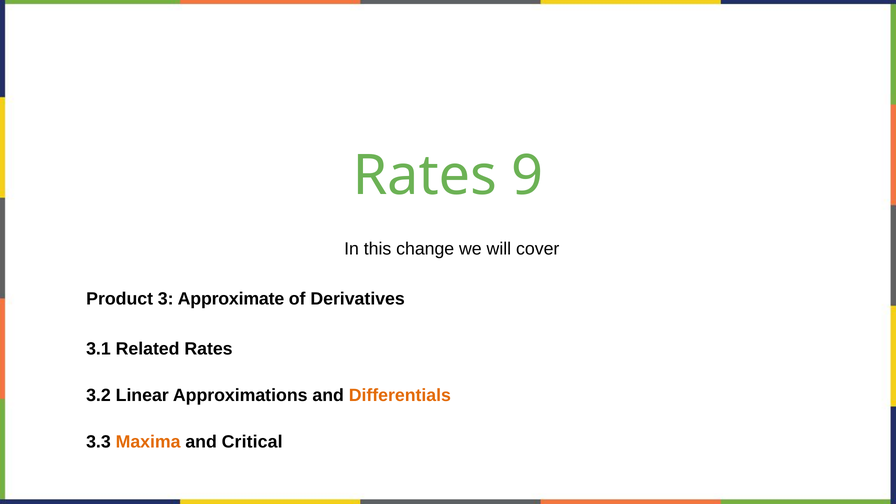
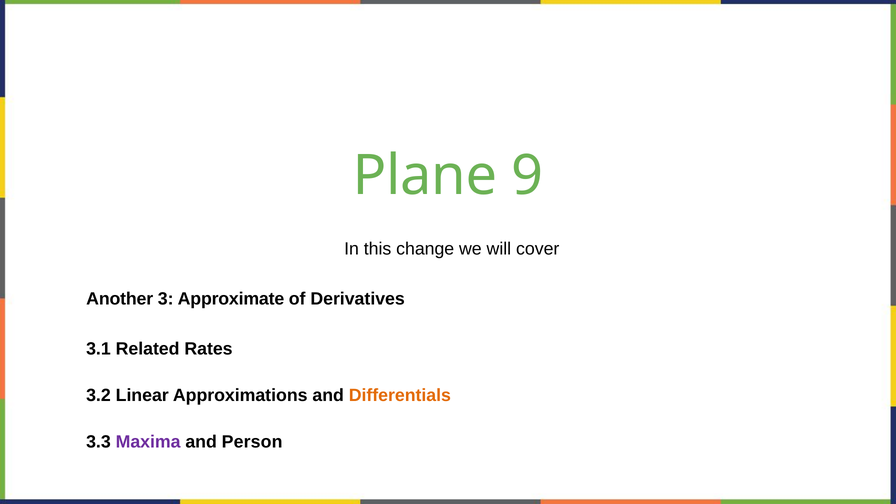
Rates at (425, 176): Rates -> Plane
Product: Product -> Another
Maxima colour: orange -> purple
Critical: Critical -> Person
